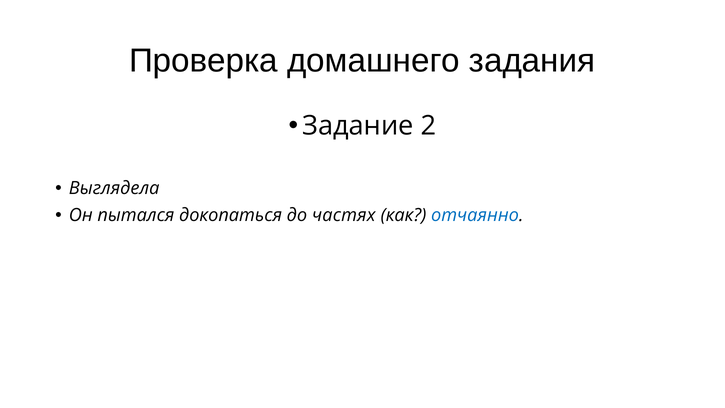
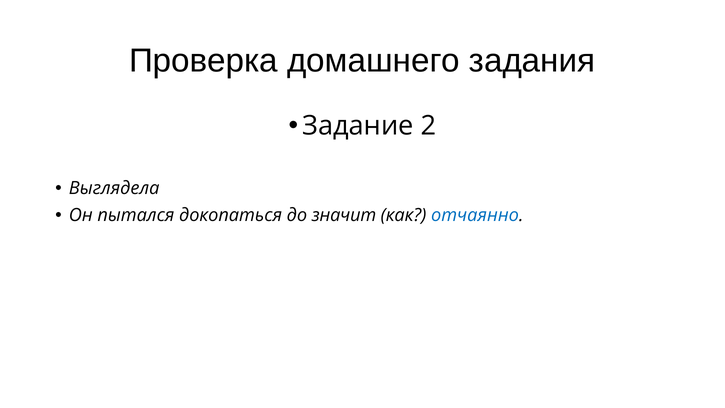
частях: частях -> значит
